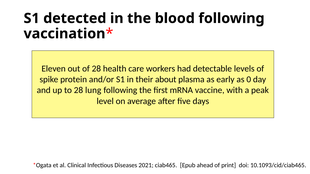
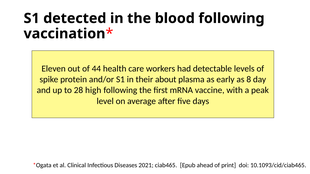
of 28: 28 -> 44
0: 0 -> 8
lung: lung -> high
